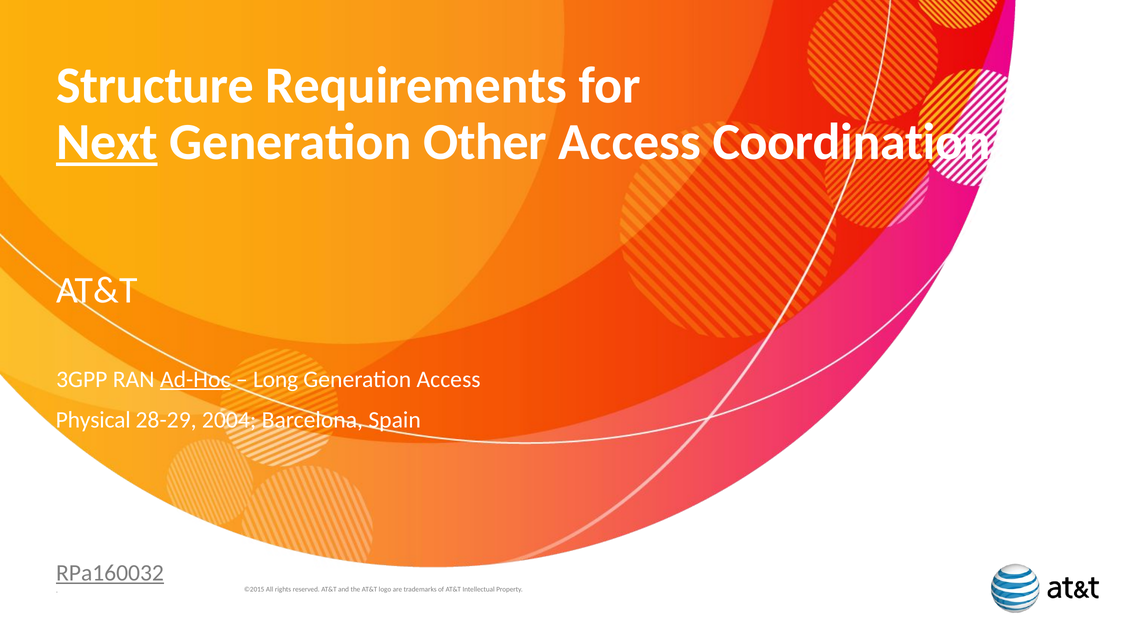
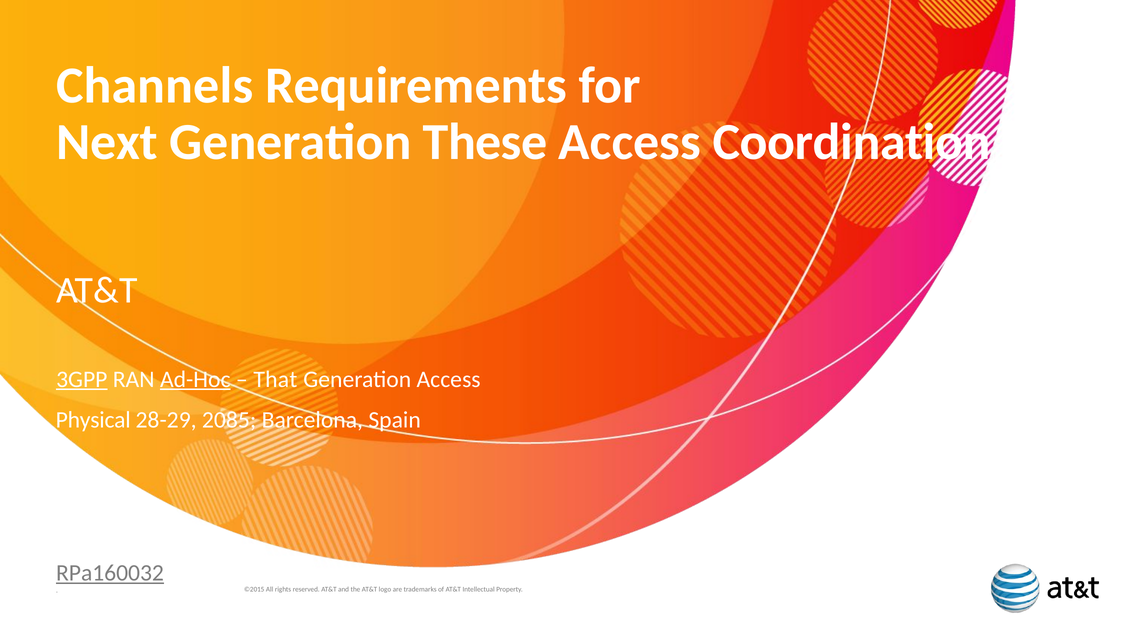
Structure: Structure -> Channels
Next underline: present -> none
Other: Other -> These
3GPP underline: none -> present
Long: Long -> That
2004: 2004 -> 2085
